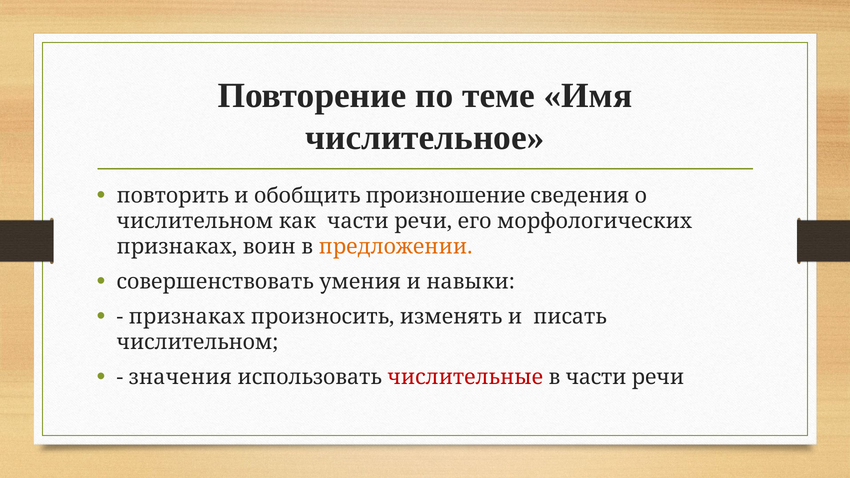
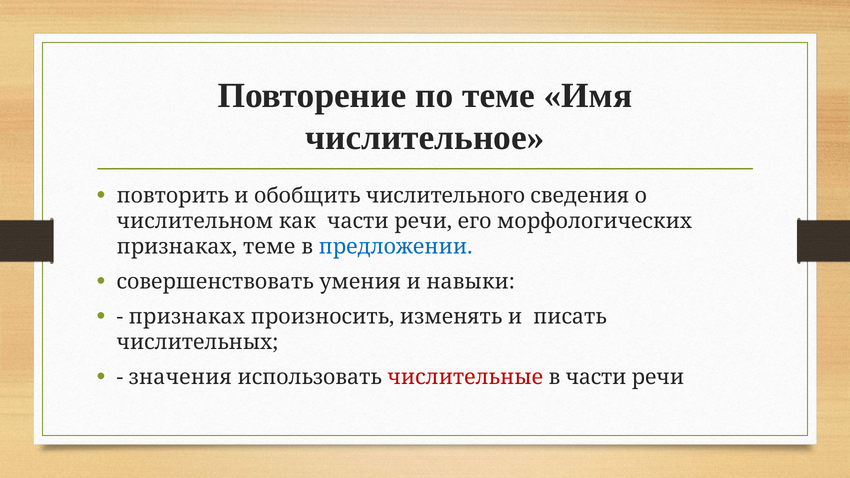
произношение: произношение -> числительного
признаках воин: воин -> теме
предложении colour: orange -> blue
числительном at (198, 342): числительном -> числительных
